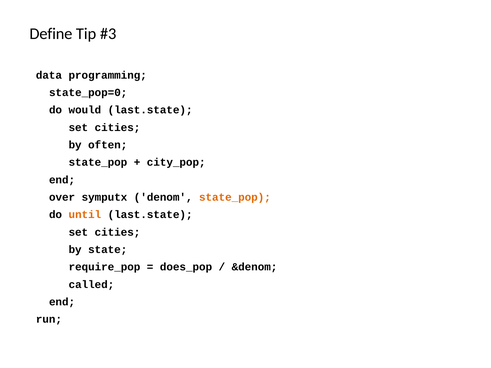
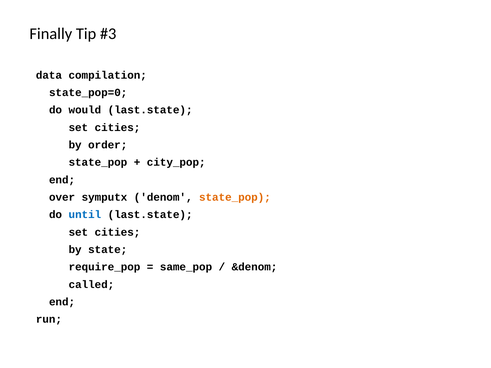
Define: Define -> Finally
programming: programming -> compilation
often: often -> order
until colour: orange -> blue
does_pop: does_pop -> same_pop
